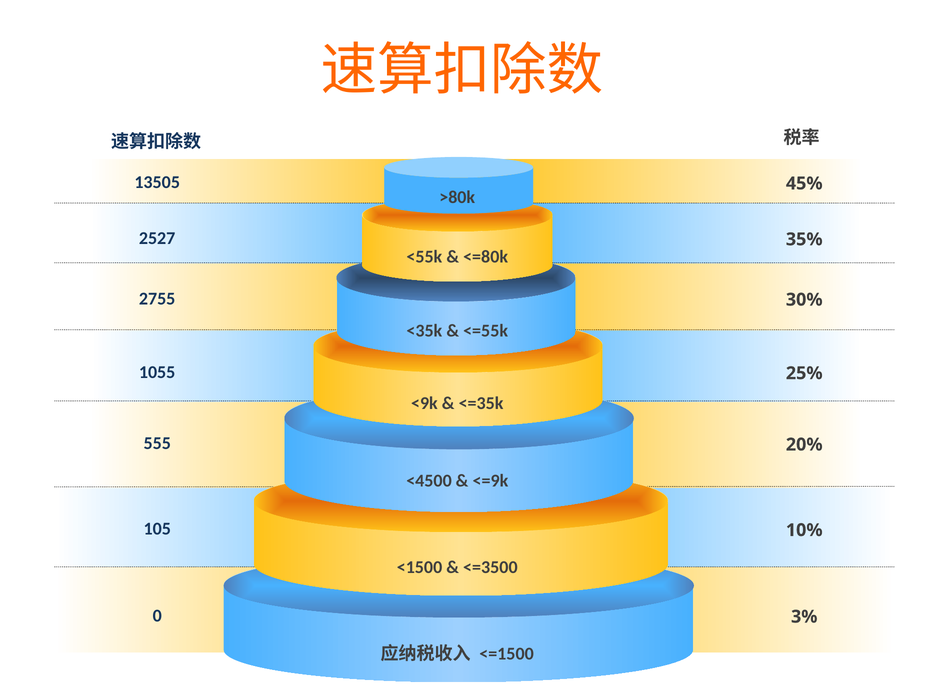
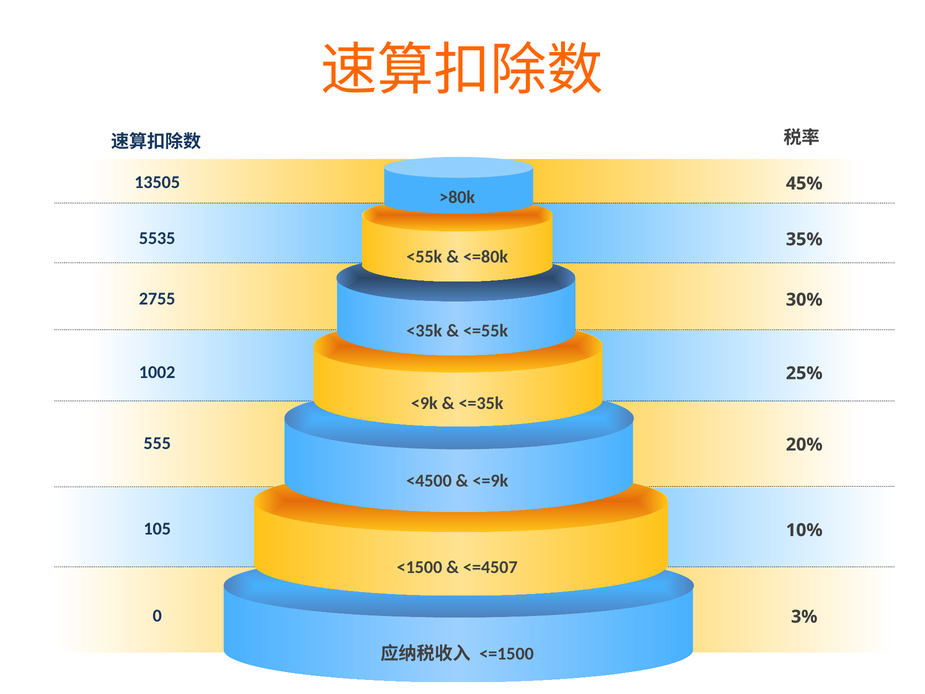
2527: 2527 -> 5535
1055: 1055 -> 1002
<=3500: <=3500 -> <=4507
